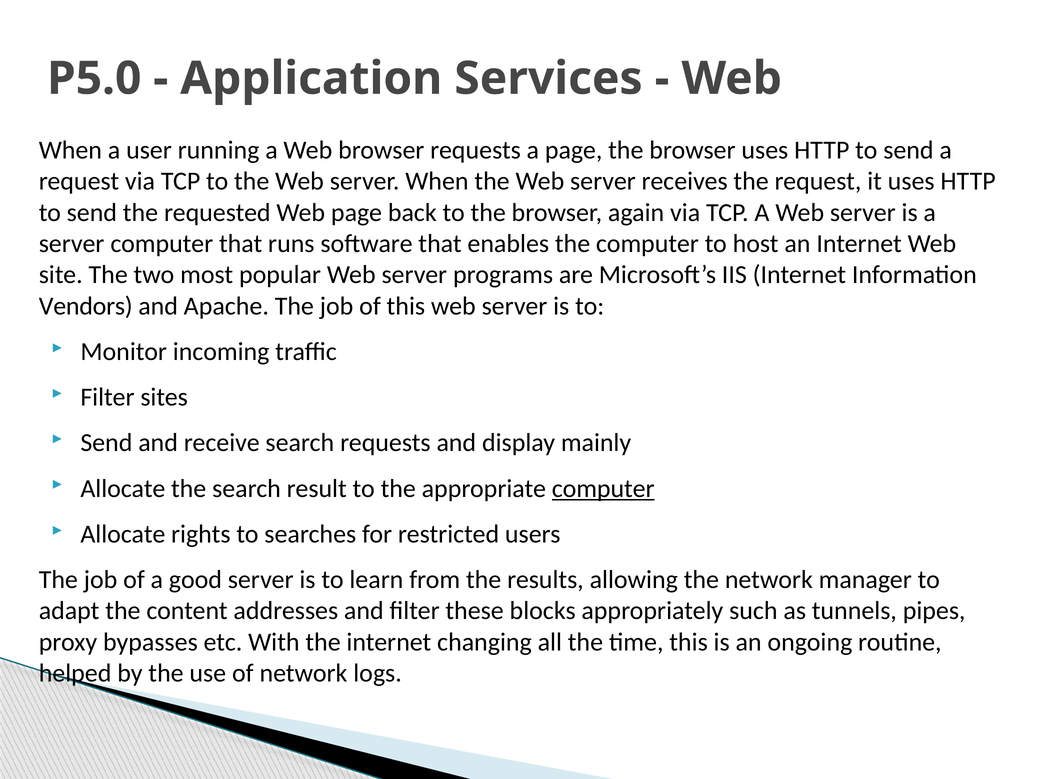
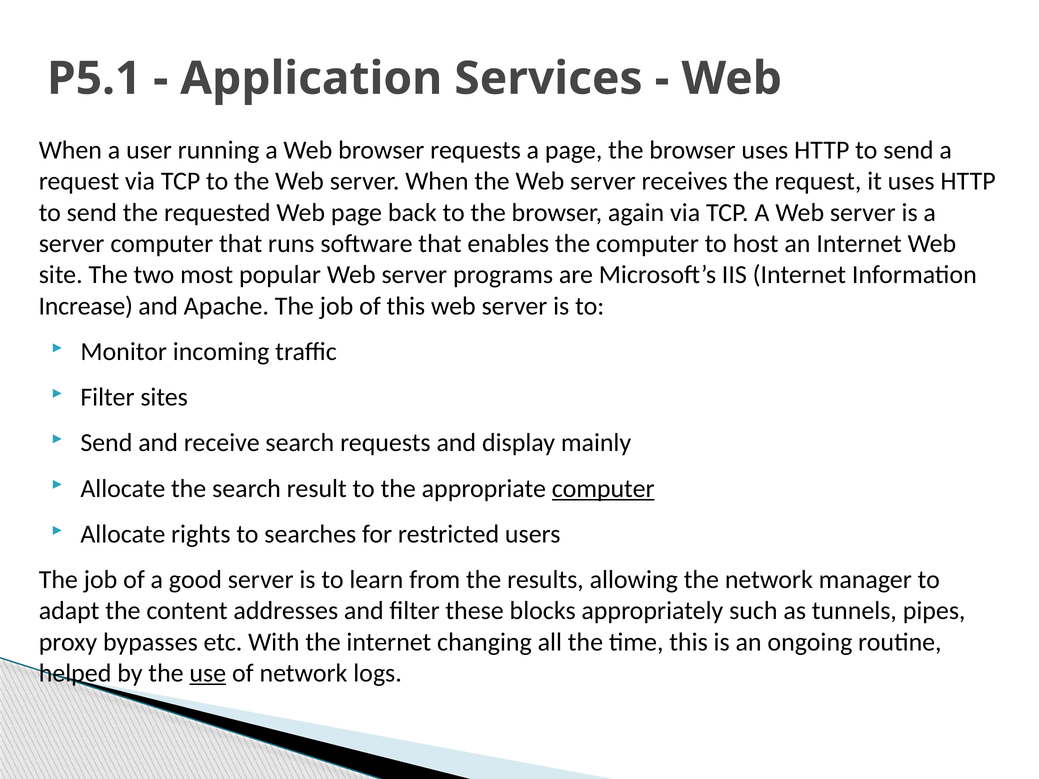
P5.0: P5.0 -> P5.1
Vendors: Vendors -> Increase
use underline: none -> present
